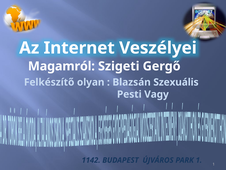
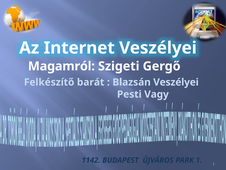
olyan: olyan -> barát
Blazsán Szexuális: Szexuális -> Veszélyei
